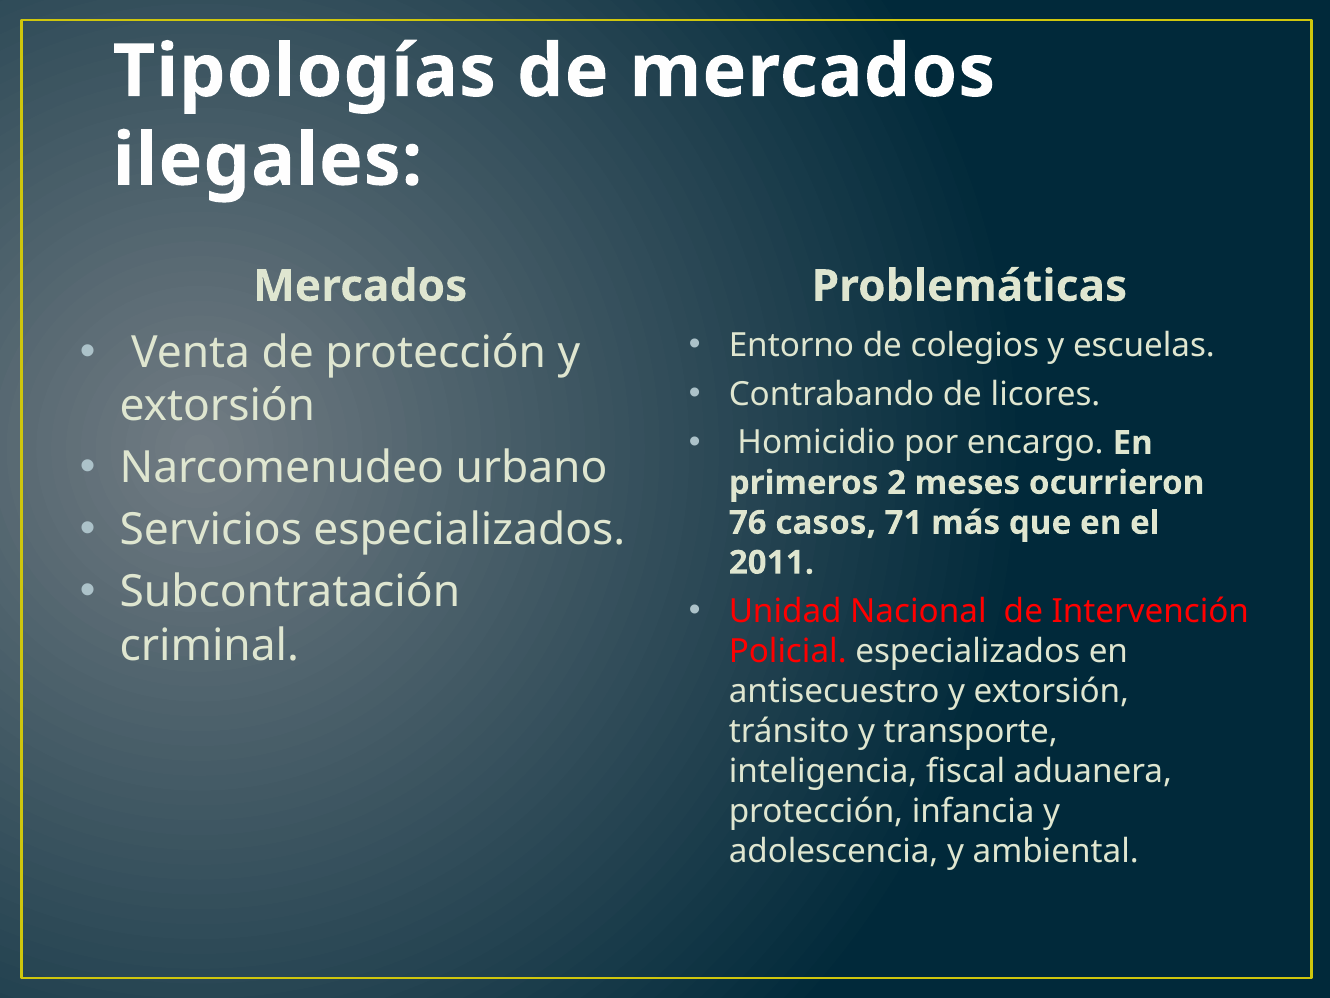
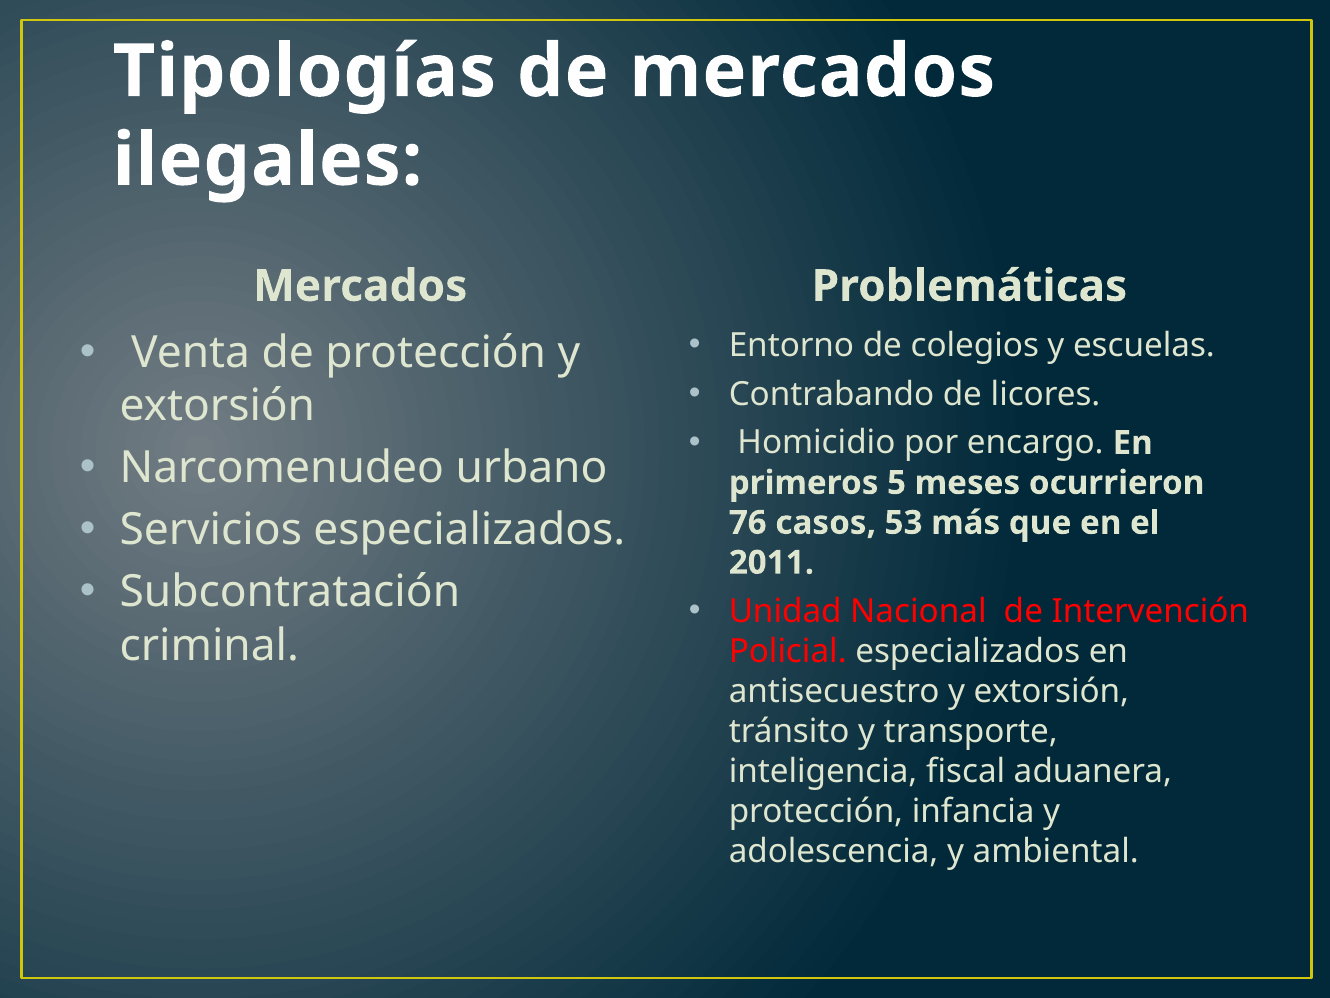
2: 2 -> 5
71: 71 -> 53
